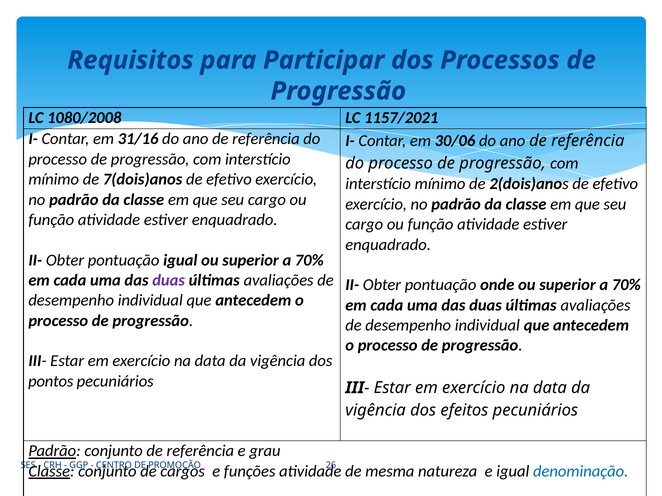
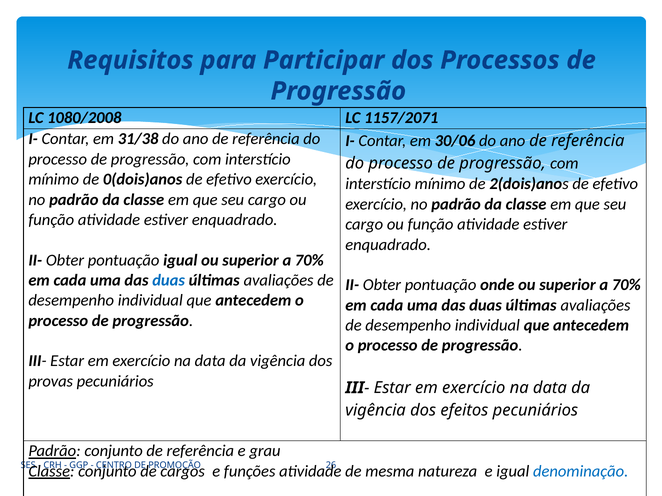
1157/2021: 1157/2021 -> 1157/2071
31/16: 31/16 -> 31/38
7(dois)anos: 7(dois)anos -> 0(dois)anos
duas at (169, 281) colour: purple -> blue
pontos: pontos -> provas
